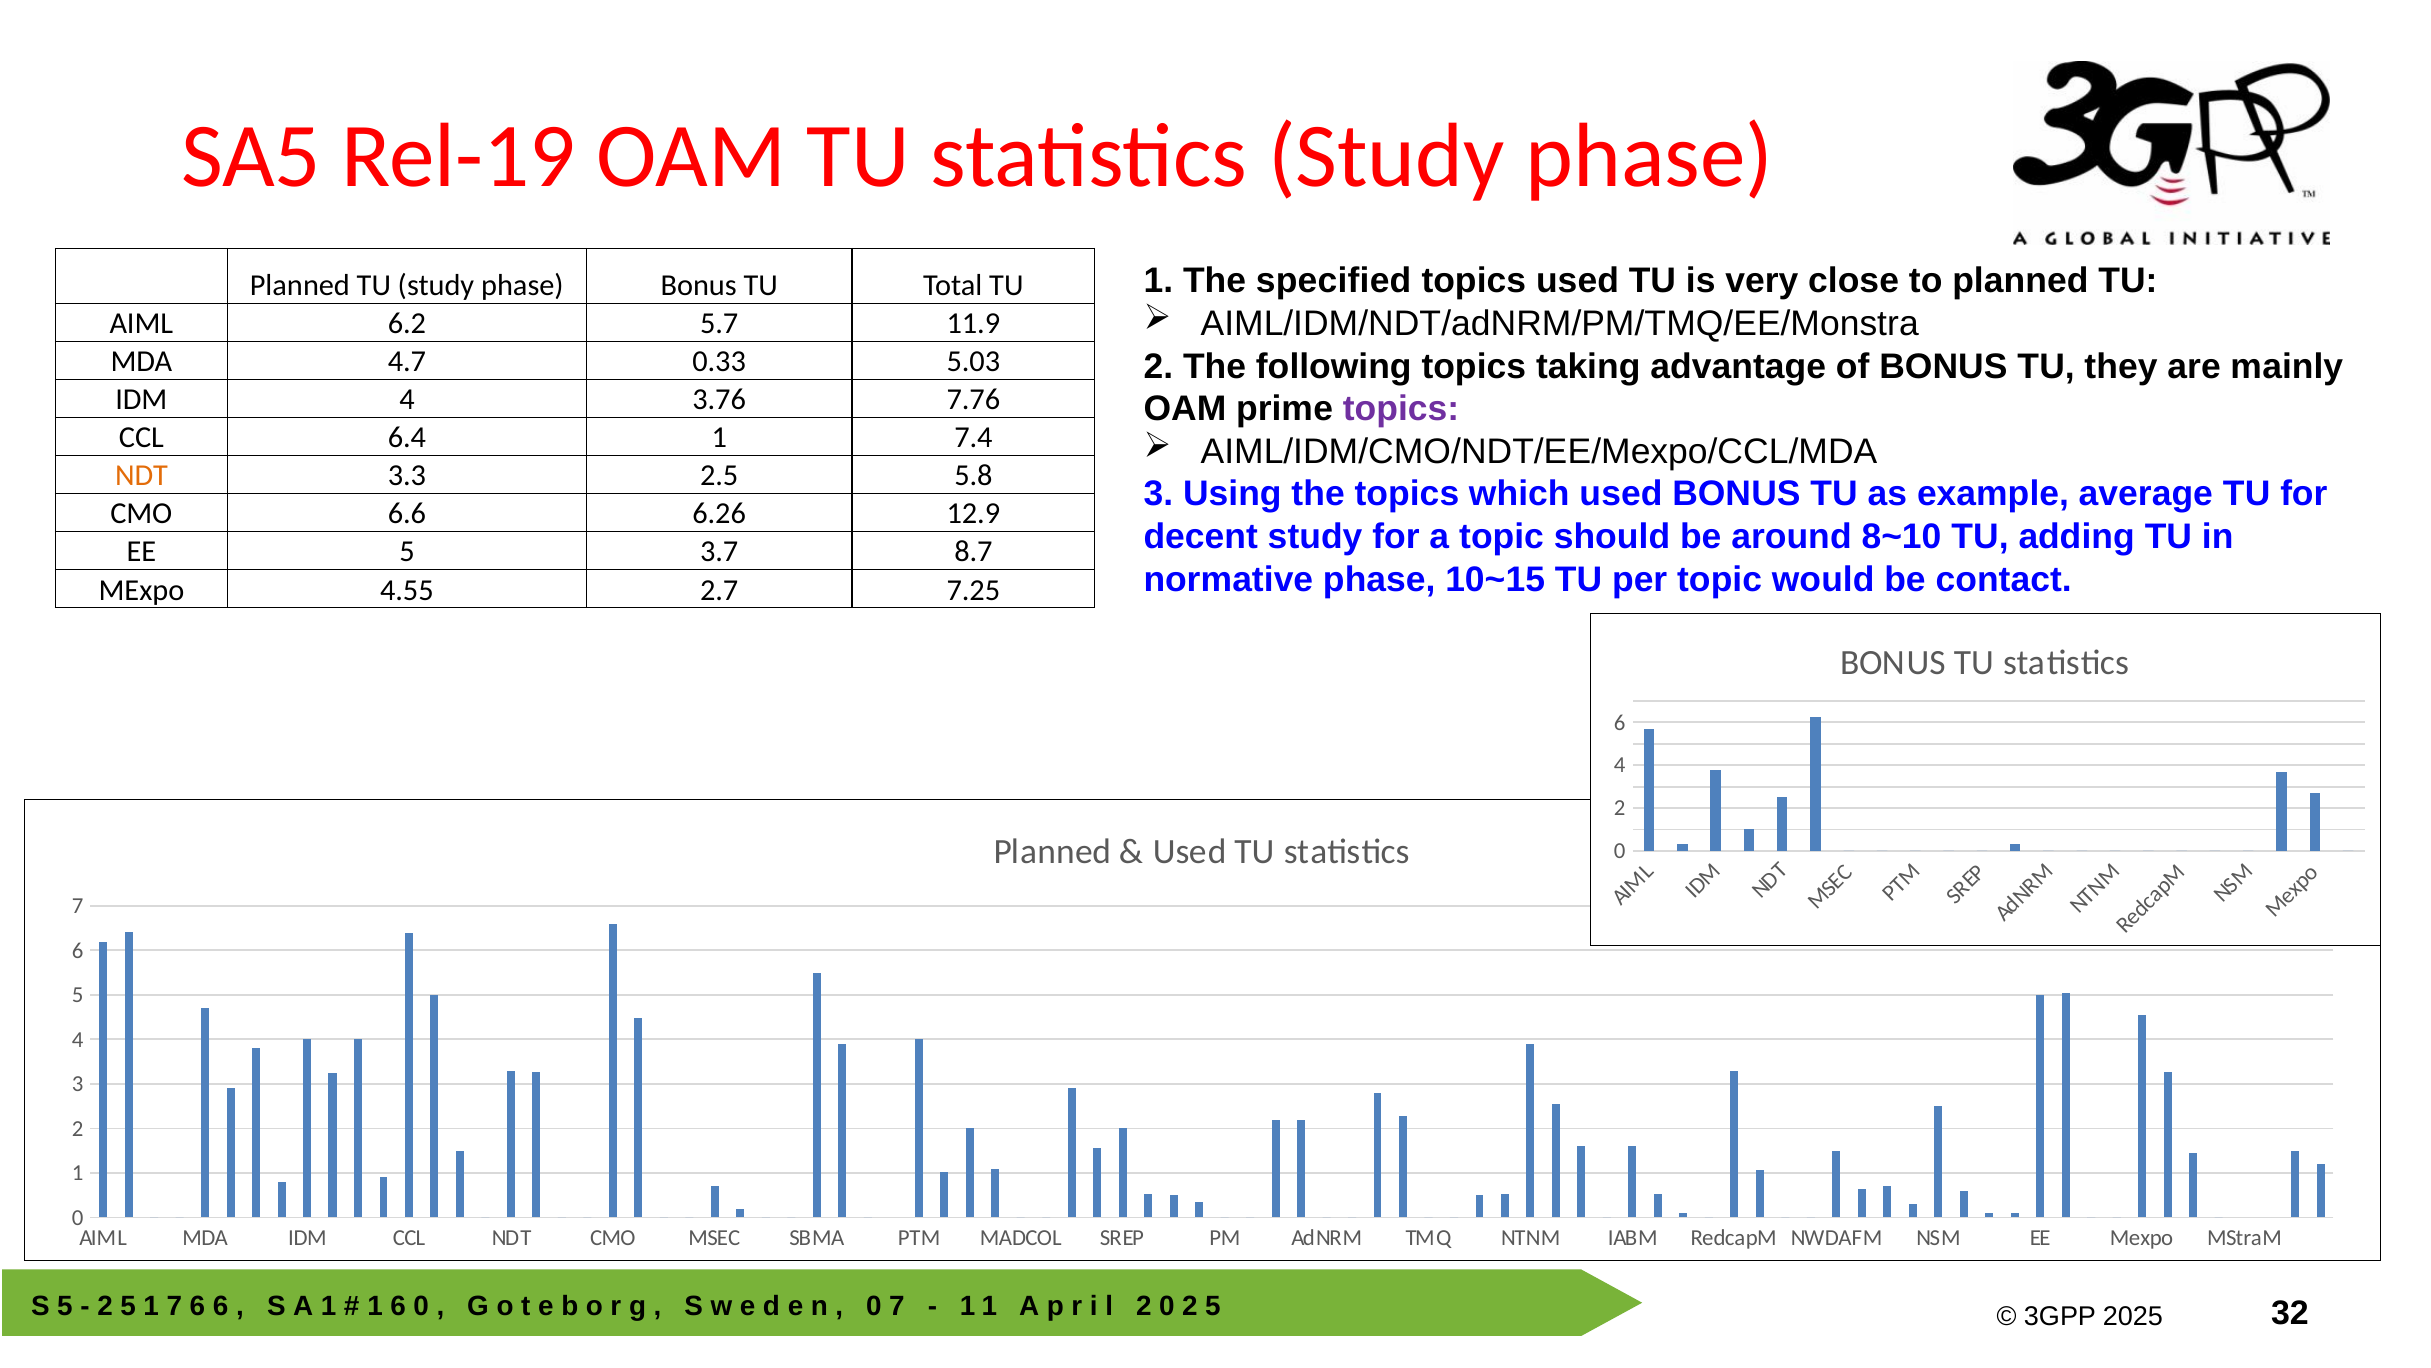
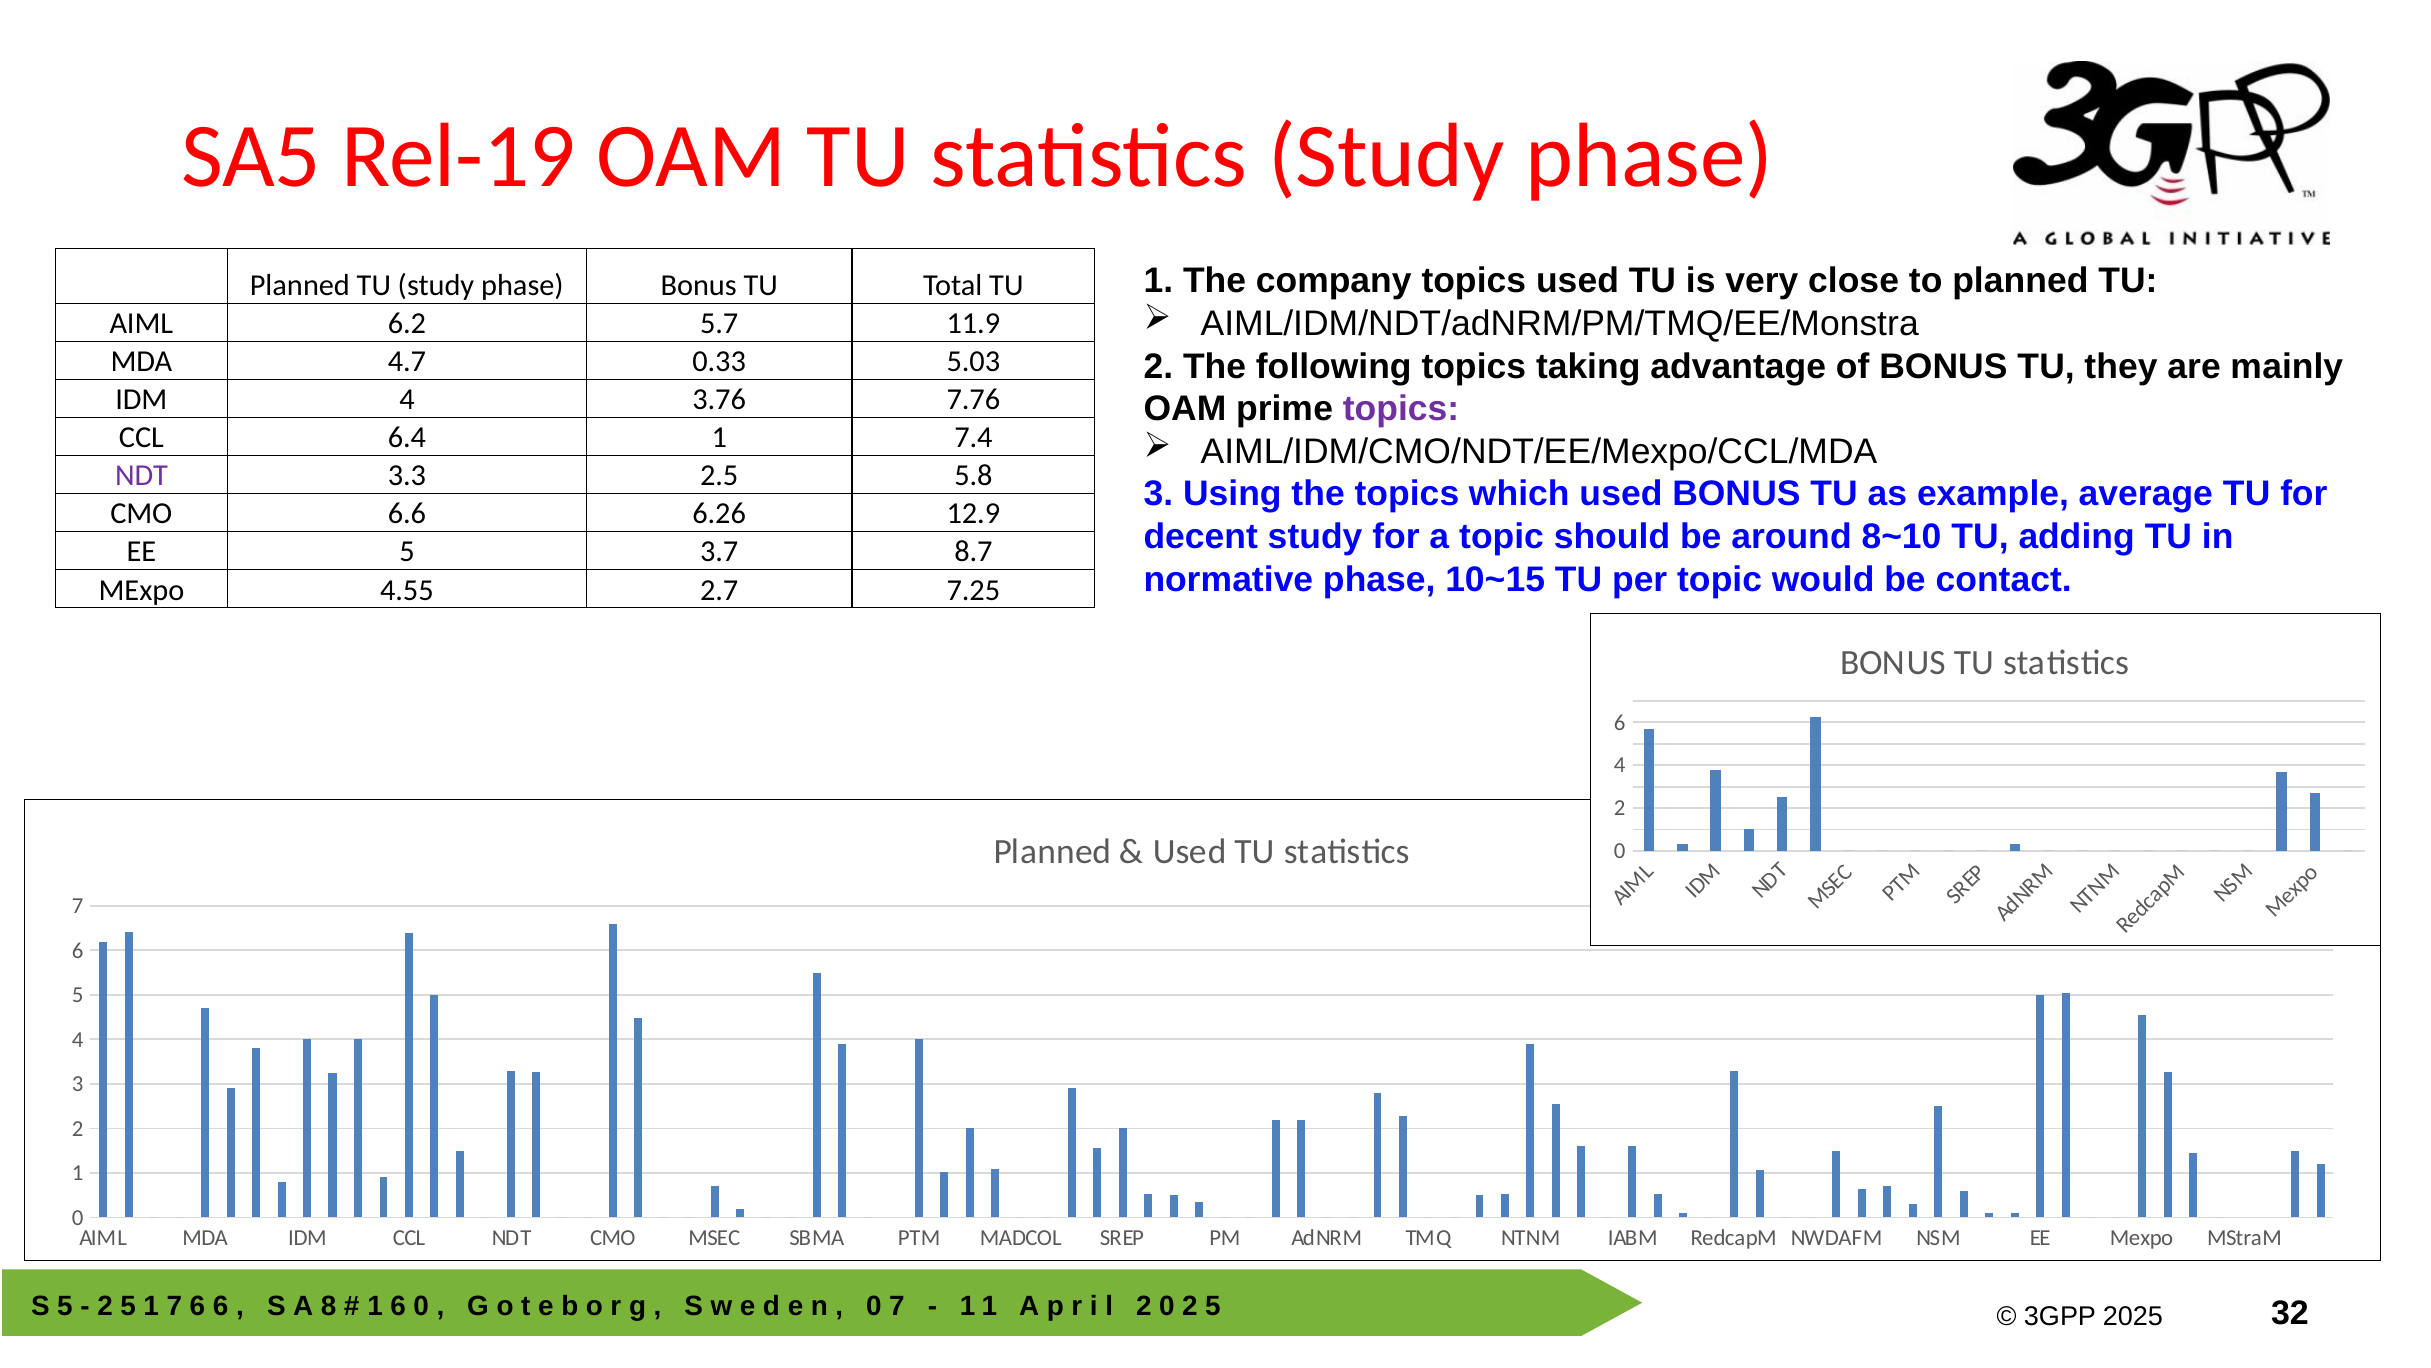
specified: specified -> company
NDT at (142, 476) colour: orange -> purple
A 1: 1 -> 8
